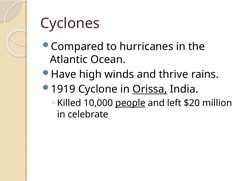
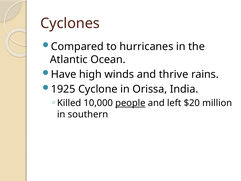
1919: 1919 -> 1925
Orissa underline: present -> none
celebrate: celebrate -> southern
